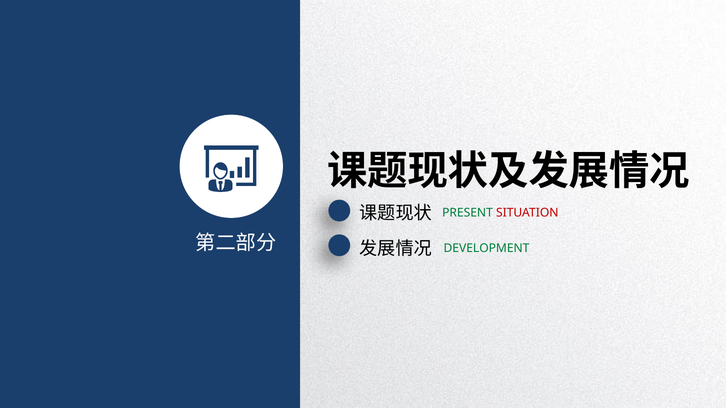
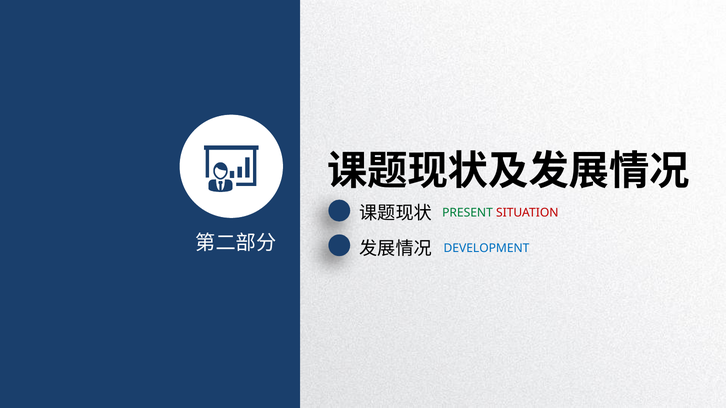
DEVELOPMENT colour: green -> blue
